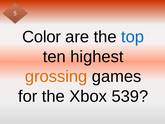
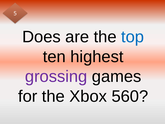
Color: Color -> Does
grossing colour: orange -> purple
539: 539 -> 560
